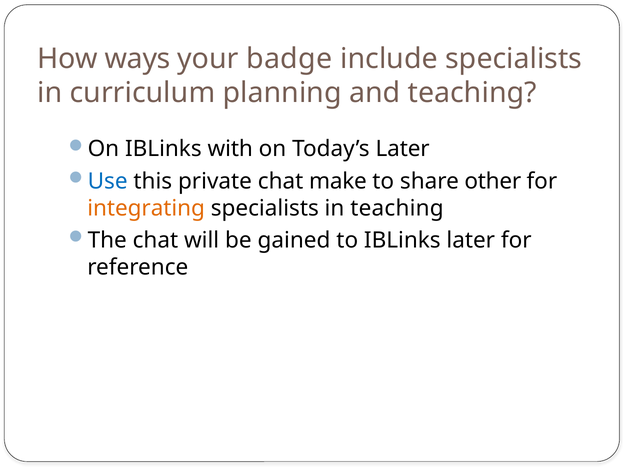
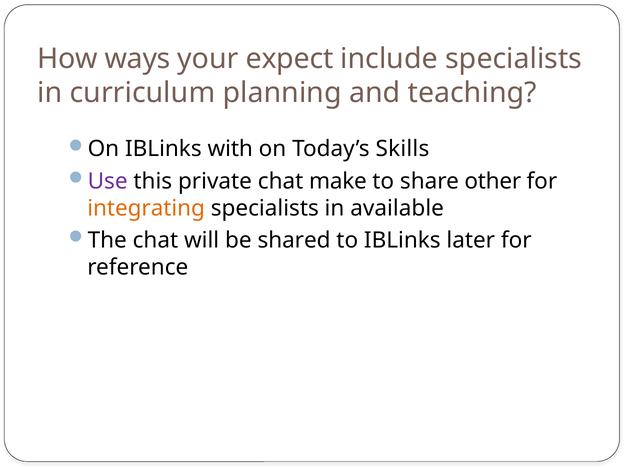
badge: badge -> expect
Today’s Later: Later -> Skills
Use colour: blue -> purple
in teaching: teaching -> available
gained: gained -> shared
